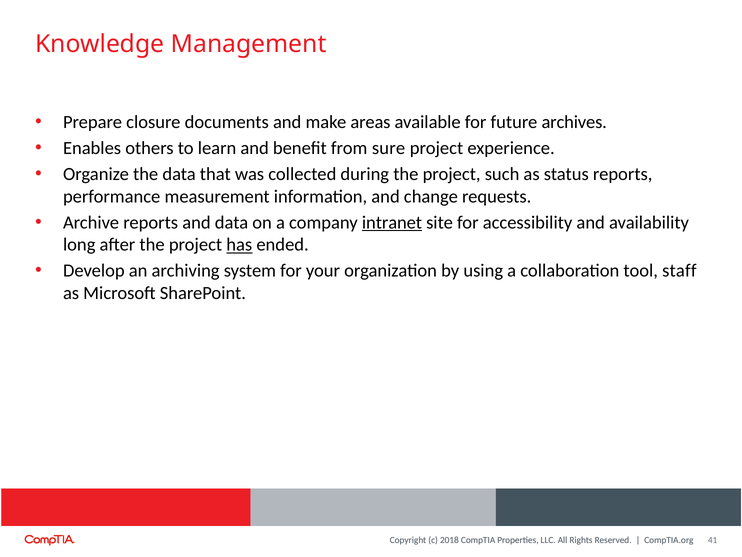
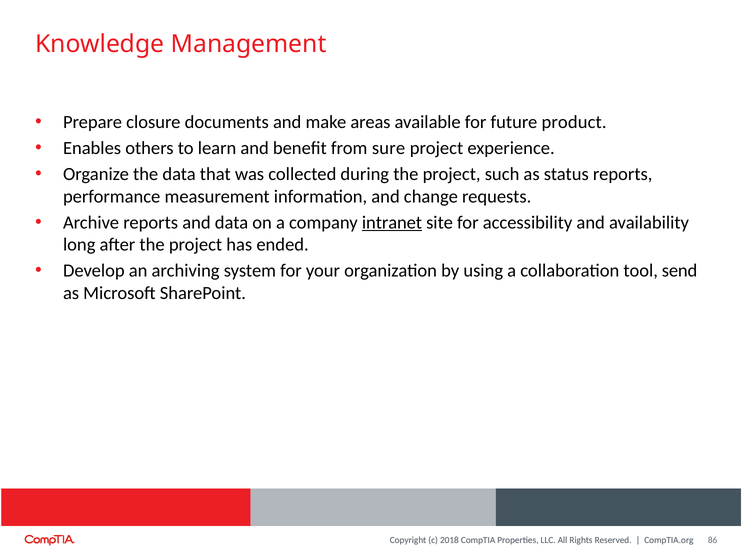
archives: archives -> product
has underline: present -> none
staff: staff -> send
41: 41 -> 86
